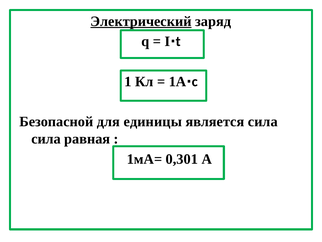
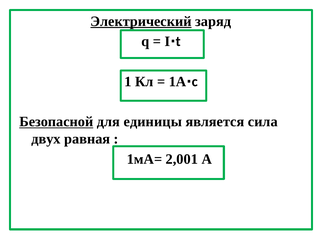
Безопасной underline: none -> present
сила at (46, 139): сила -> двух
0,301: 0,301 -> 2,001
